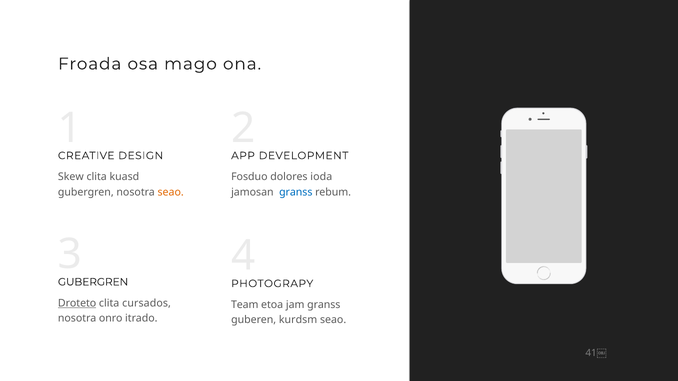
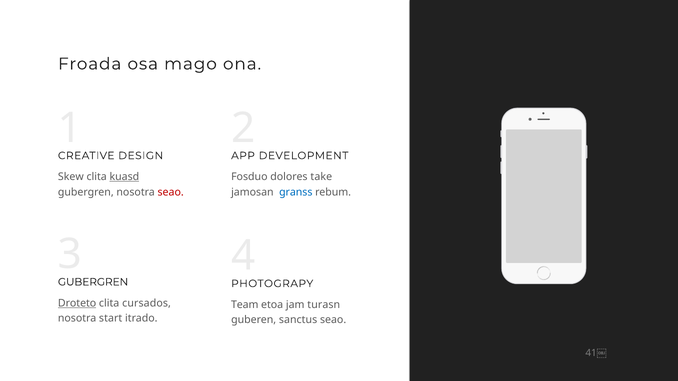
kuasd underline: none -> present
ioda: ioda -> take
seao at (171, 192) colour: orange -> red
jam granss: granss -> turasn
onro: onro -> start
kurdsm: kurdsm -> sanctus
